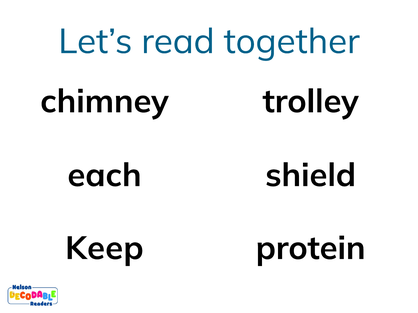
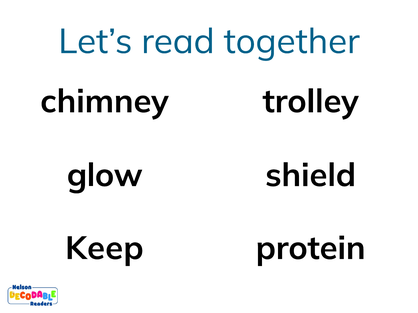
each: each -> glow
